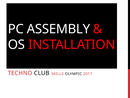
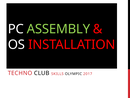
ASSEMBLY colour: white -> light green
